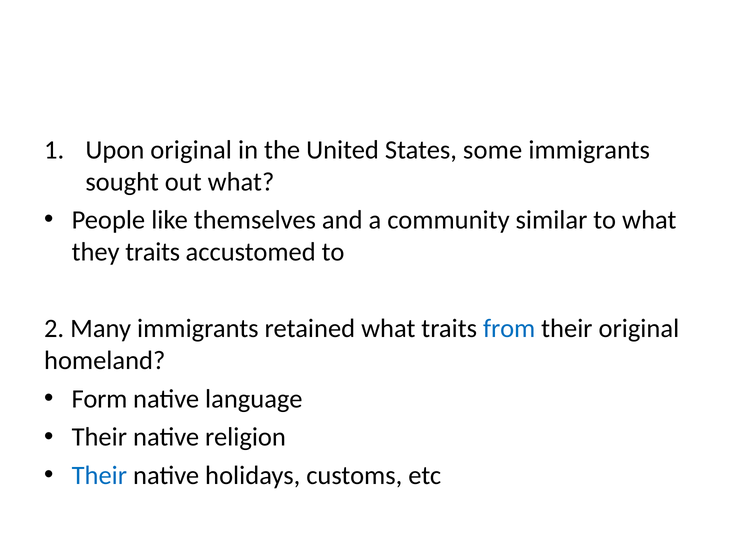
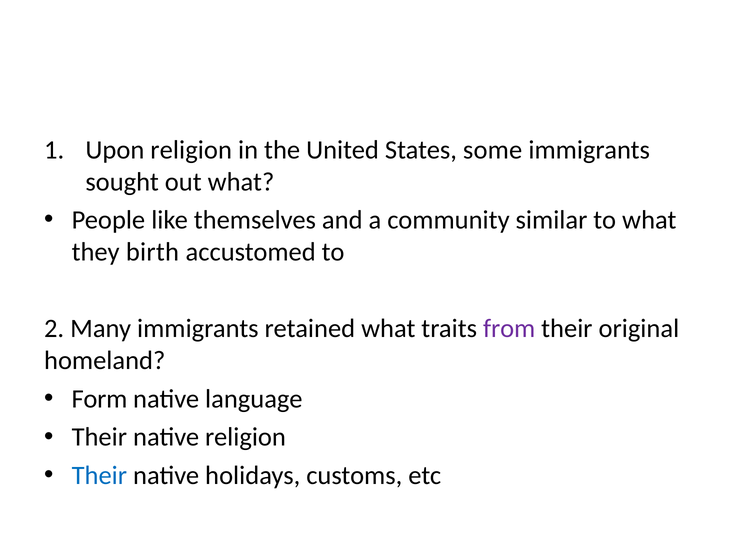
Upon original: original -> religion
they traits: traits -> birth
from colour: blue -> purple
